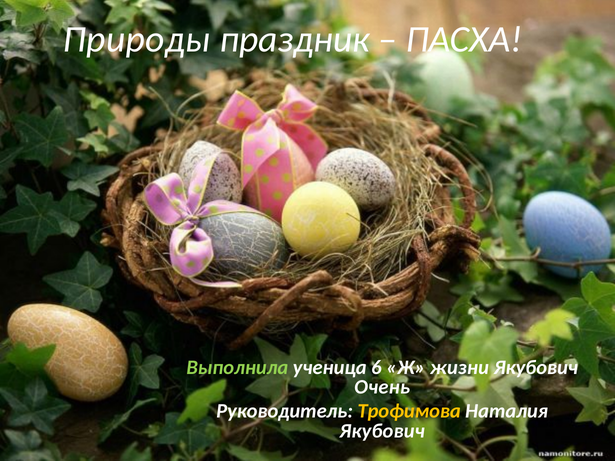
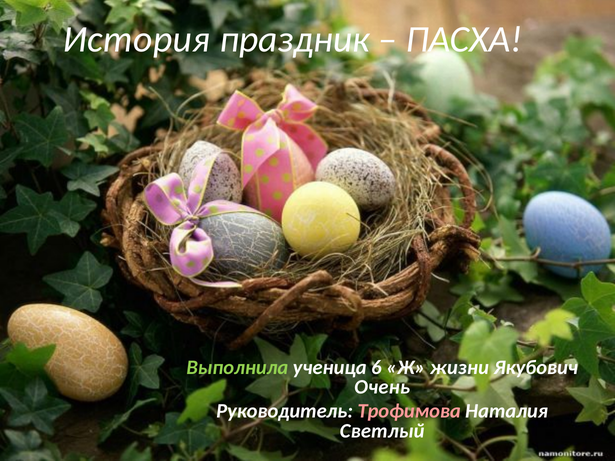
Природы: Природы -> История
Трофимова colour: yellow -> pink
Якубович at (382, 431): Якубович -> Светлый
